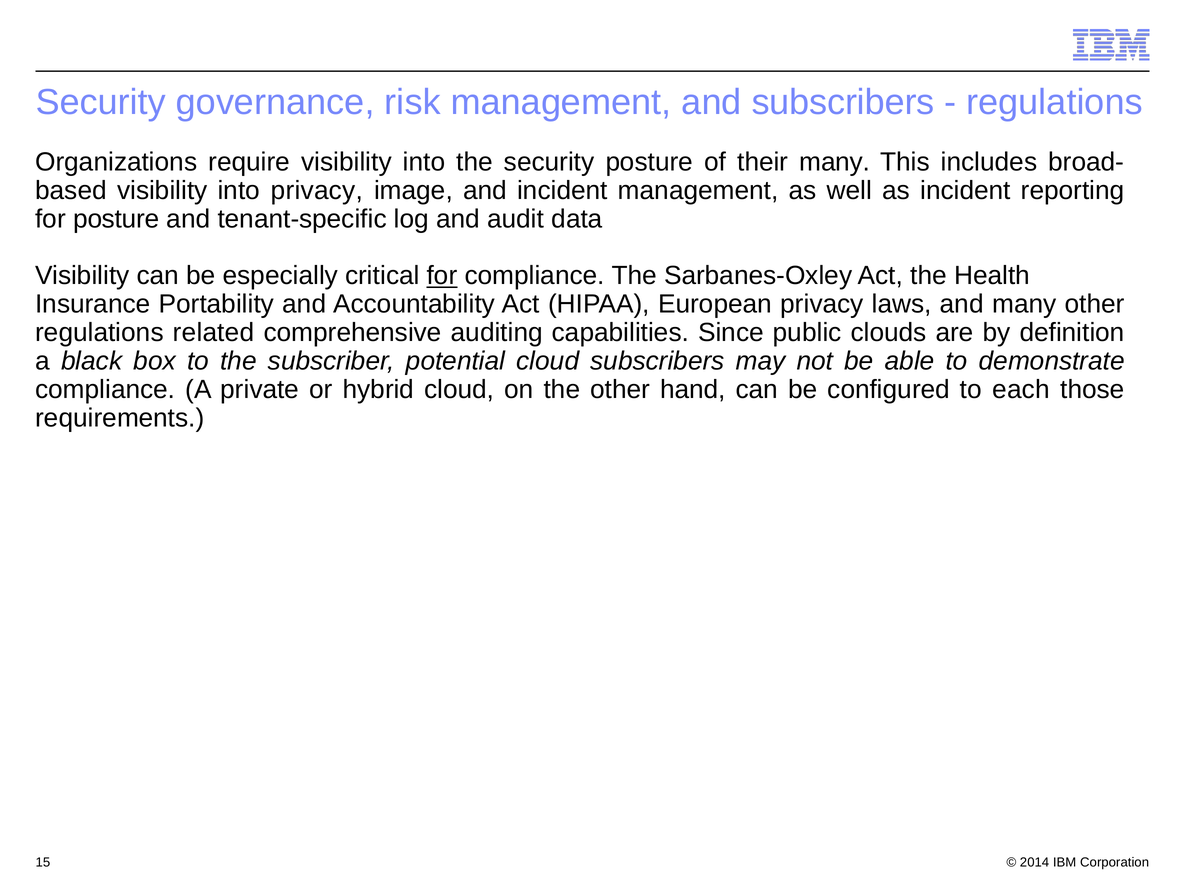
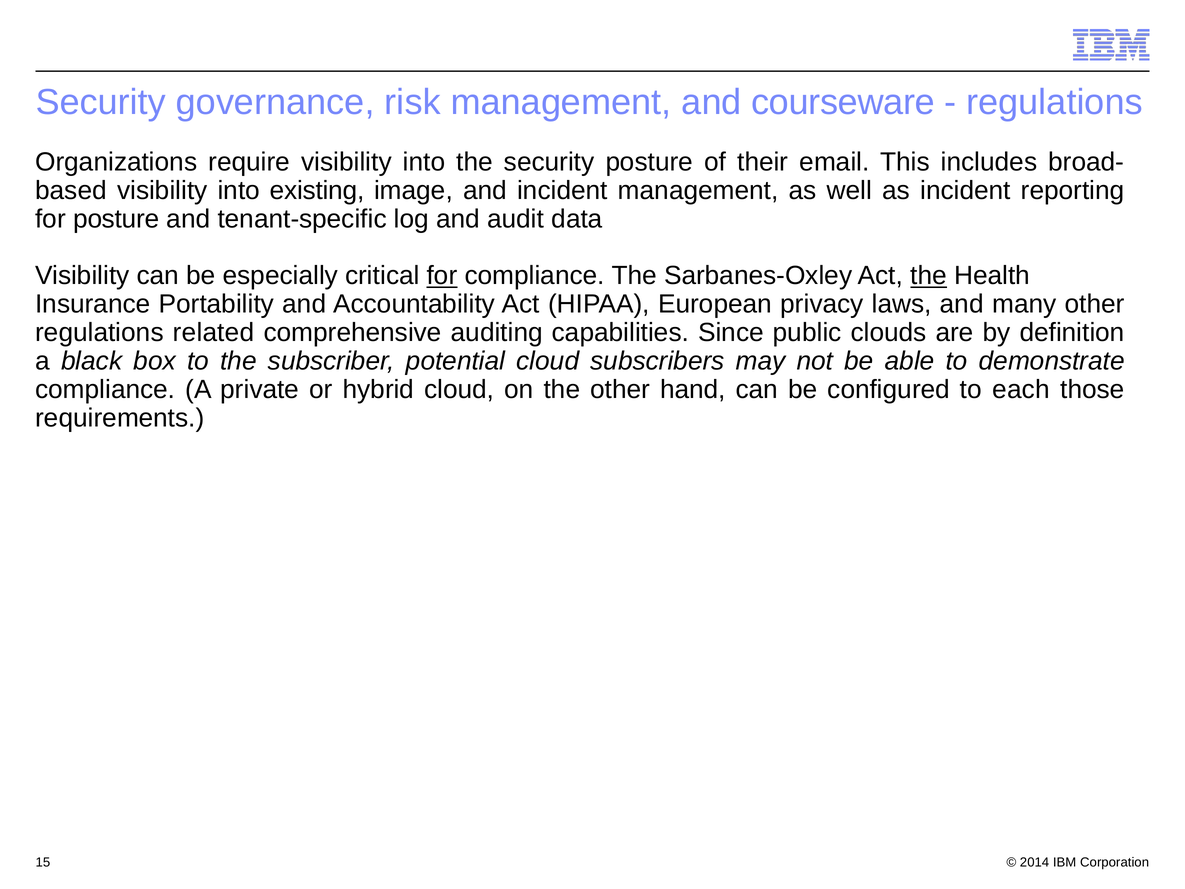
and subscribers: subscribers -> courseware
their many: many -> email
into privacy: privacy -> existing
the at (929, 276) underline: none -> present
